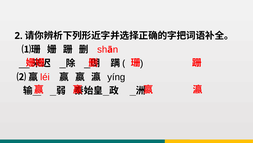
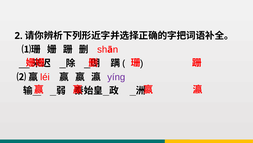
yíng colour: black -> purple
